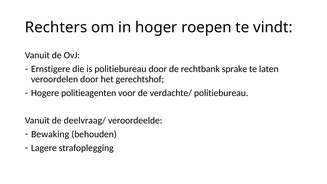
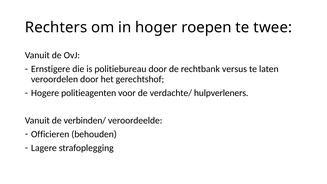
vindt: vindt -> twee
sprake: sprake -> versus
verdachte/ politiebureau: politiebureau -> hulpverleners
deelvraag/: deelvraag/ -> verbinden/
Bewaking: Bewaking -> Officieren
